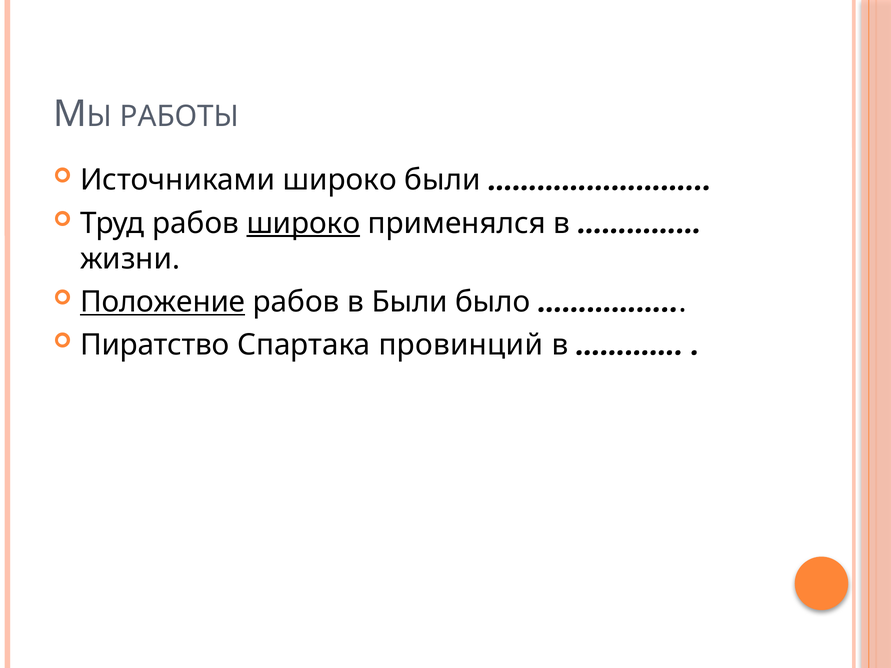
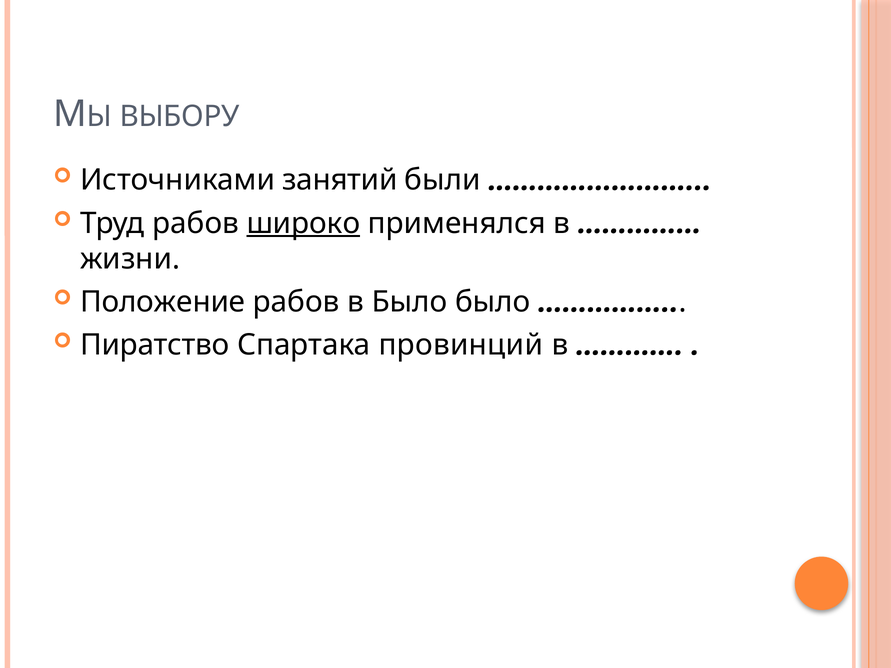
РАБОТЫ: РАБОТЫ -> ВЫБОРУ
Источниками широко: широко -> занятий
Положение underline: present -> none
в Были: Были -> Было
